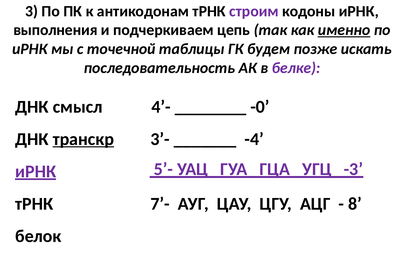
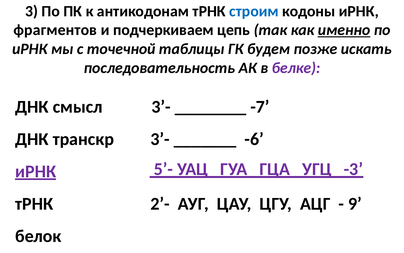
строим colour: purple -> blue
выполнения: выполнения -> фрагментов
смысл 4’-: 4’- -> 3’-
-0: -0 -> -7
транскр underline: present -> none
-4: -4 -> -6
7’-: 7’- -> 2’-
8: 8 -> 9
